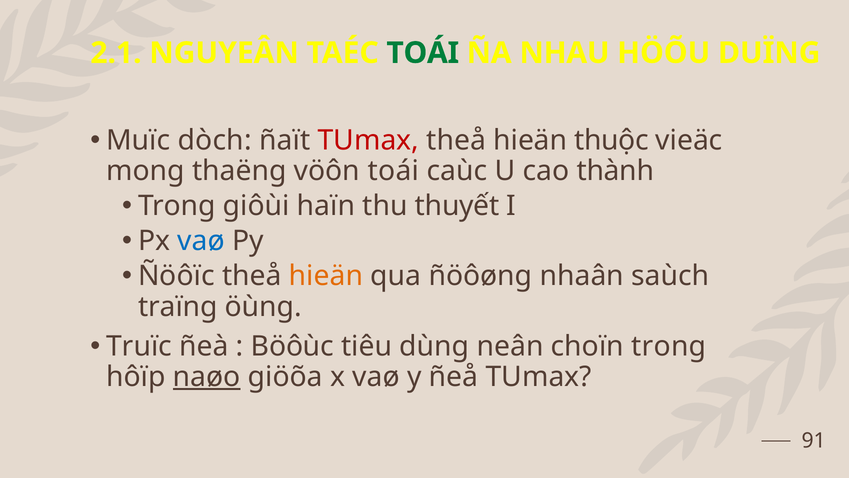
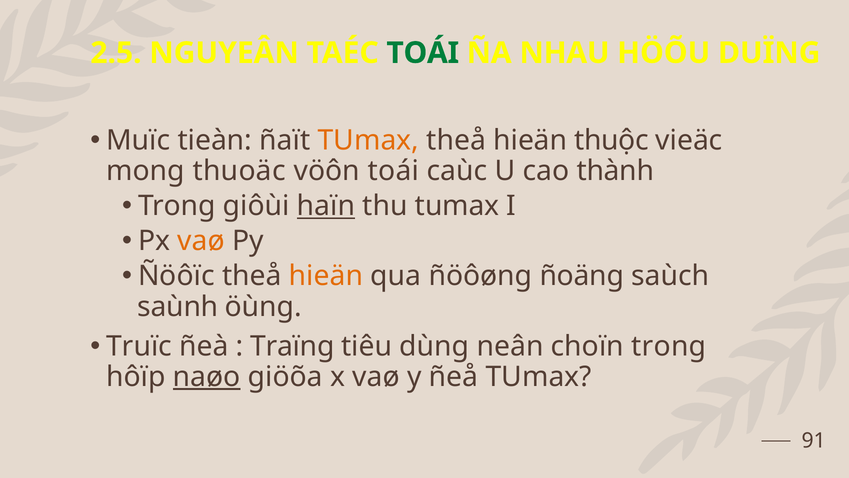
2.1: 2.1 -> 2.5
dòch: dòch -> tieàn
TUmax at (368, 140) colour: red -> orange
thaëng: thaëng -> thuoäc
haïn underline: none -> present
thu thuyết: thuyết -> tumax
vaø at (201, 241) colour: blue -> orange
nhaân: nhaân -> ñoäng
traïng: traïng -> saùnh
Böôùc: Böôùc -> Traïng
